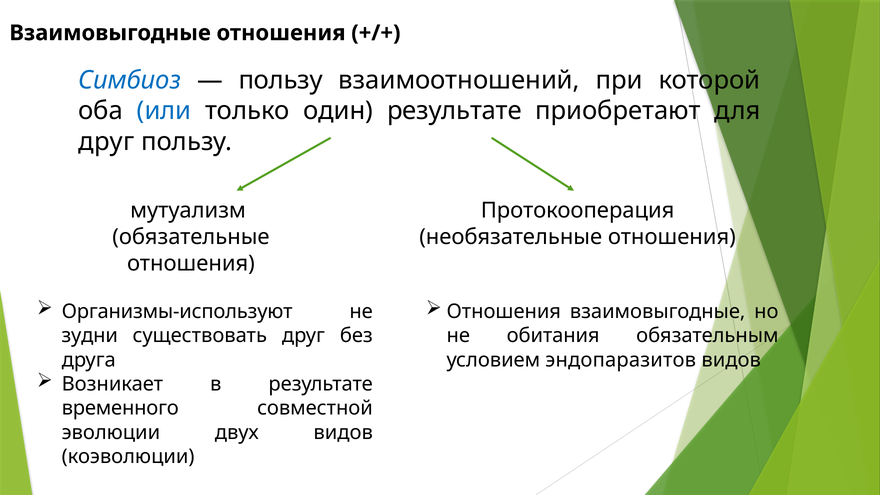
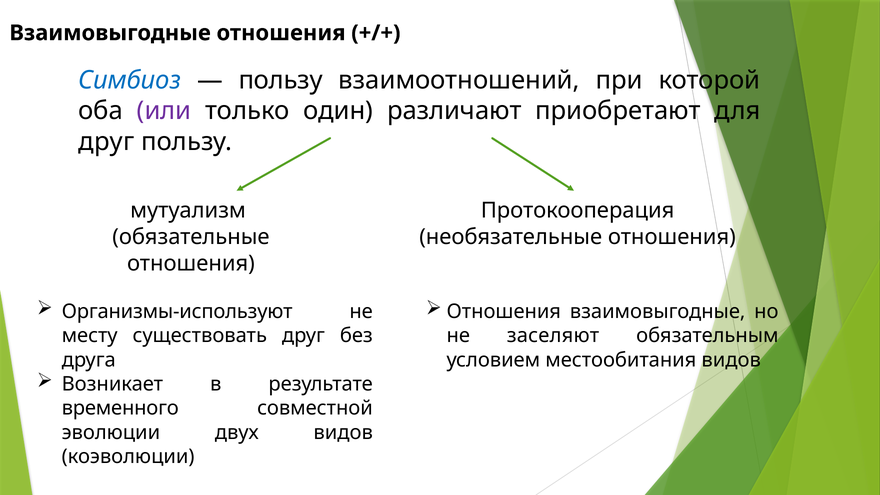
или colour: blue -> purple
один результате: результате -> различают
зудни: зудни -> месту
обитания: обитания -> заселяют
эндопаразитов: эндопаразитов -> местообитания
